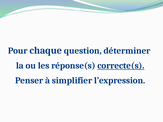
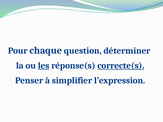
les underline: none -> present
